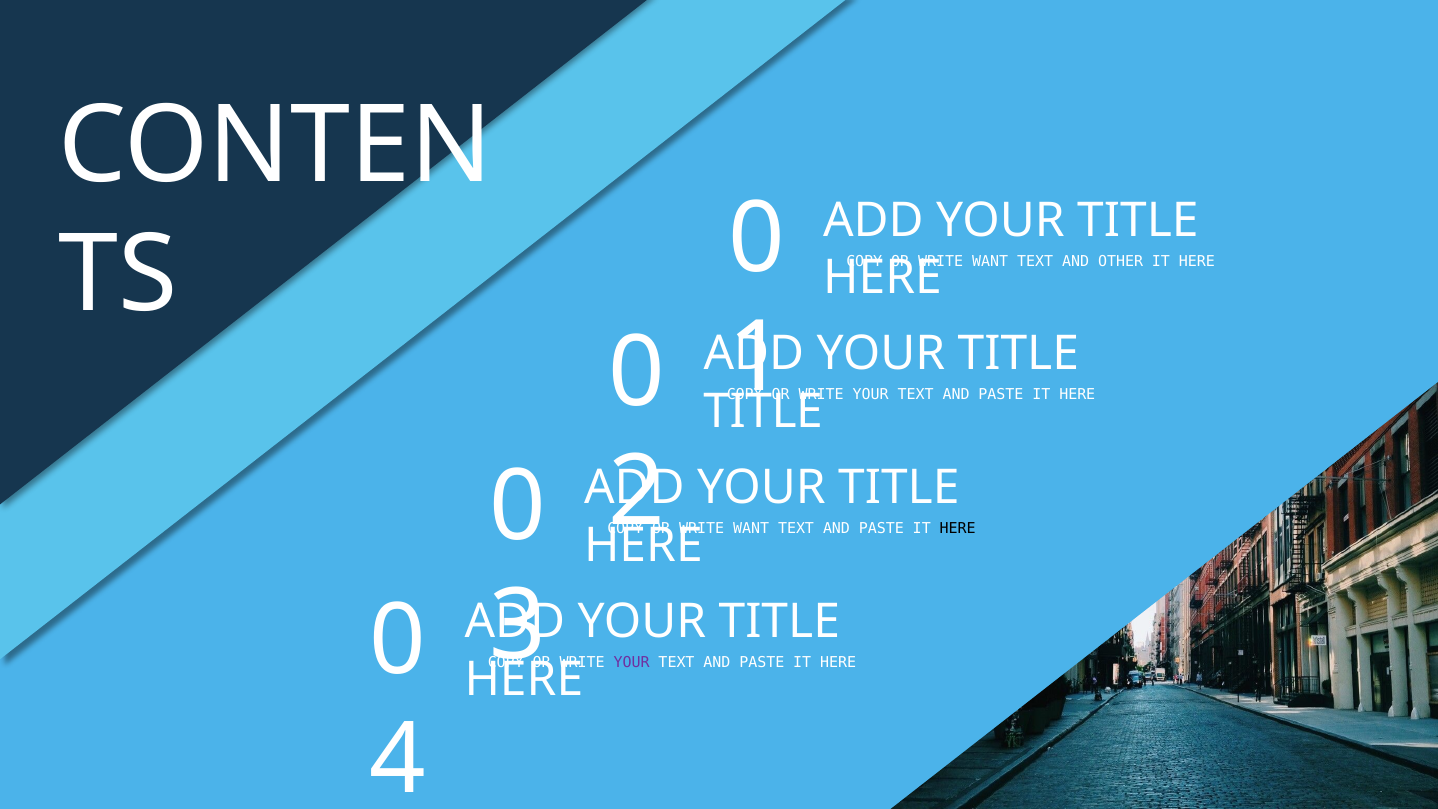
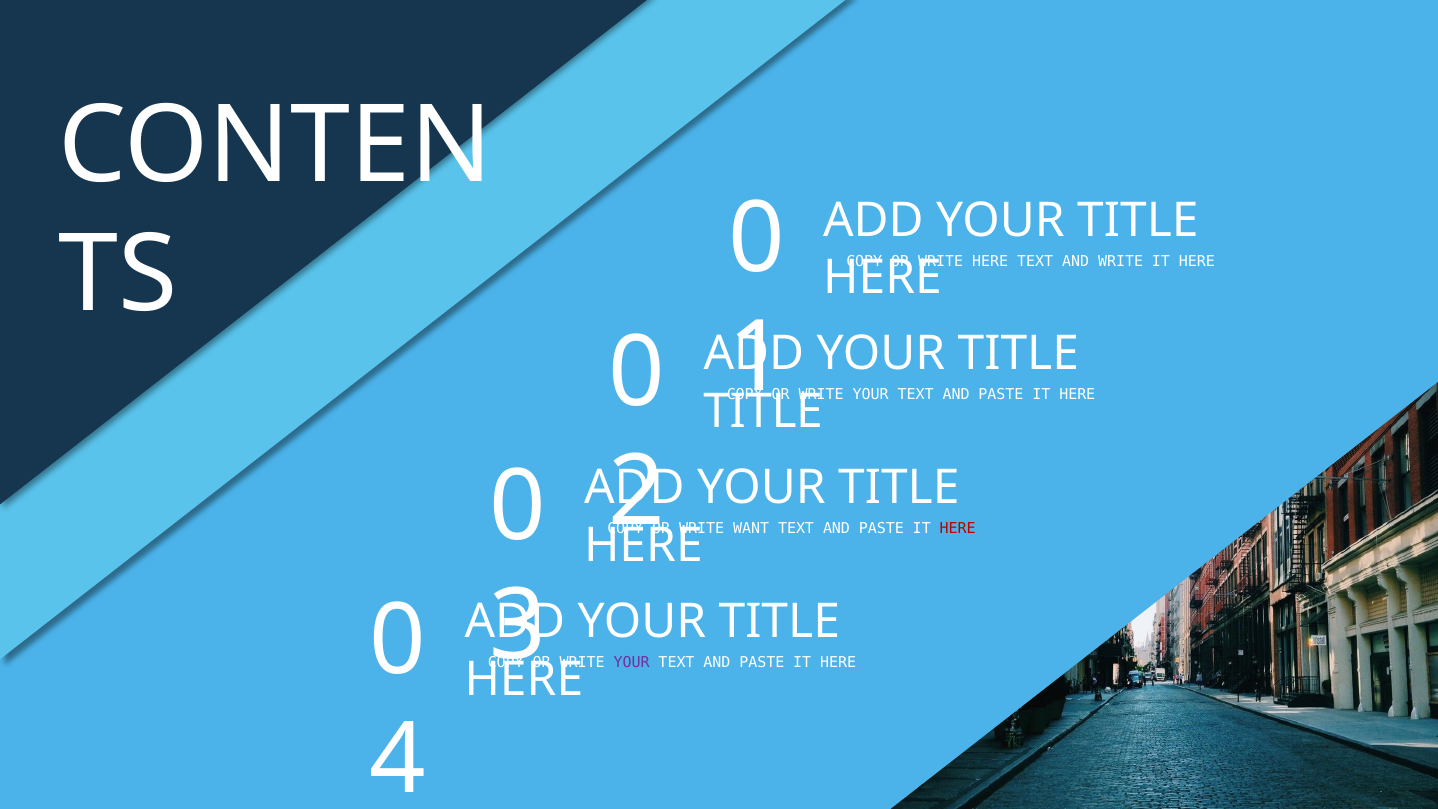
WANT at (990, 261): WANT -> HERE
AND OTHER: OTHER -> WRITE
HERE at (958, 529) colour: black -> red
